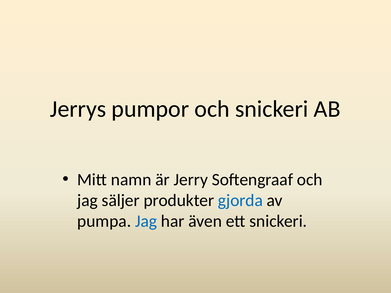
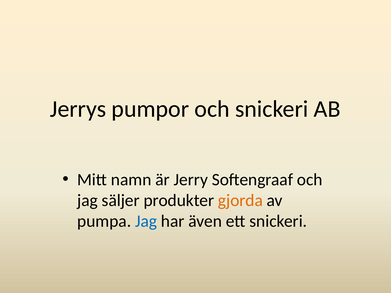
gjorda colour: blue -> orange
